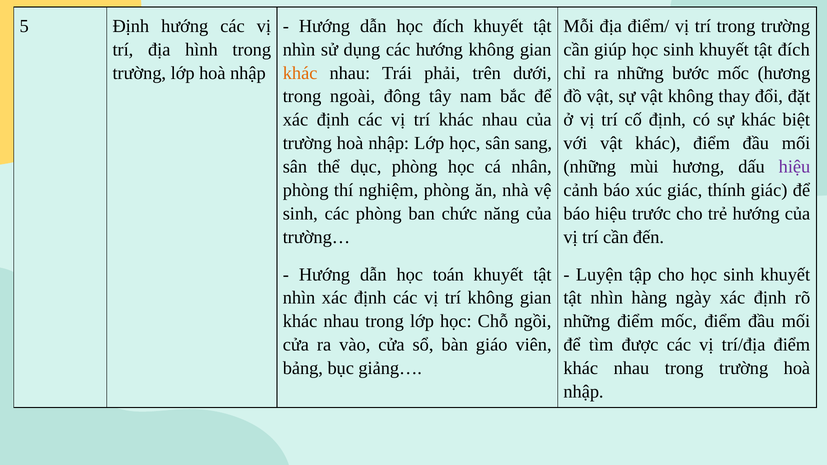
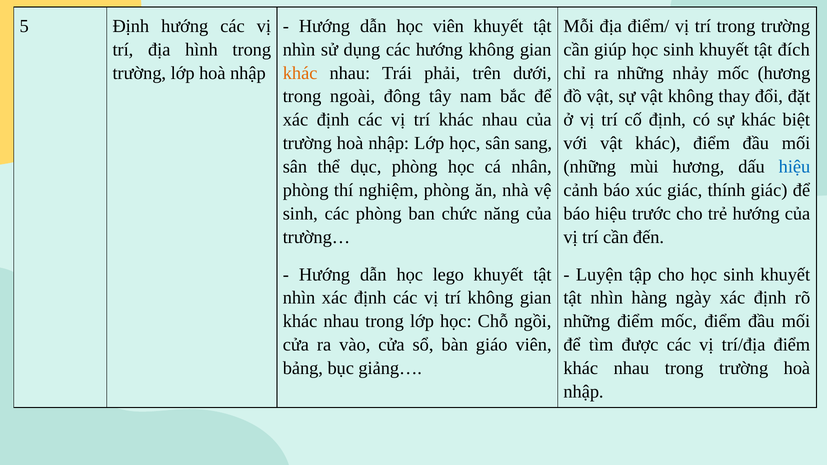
học đích: đích -> viên
bước: bước -> nhảy
hiệu at (794, 167) colour: purple -> blue
toán: toán -> lego
